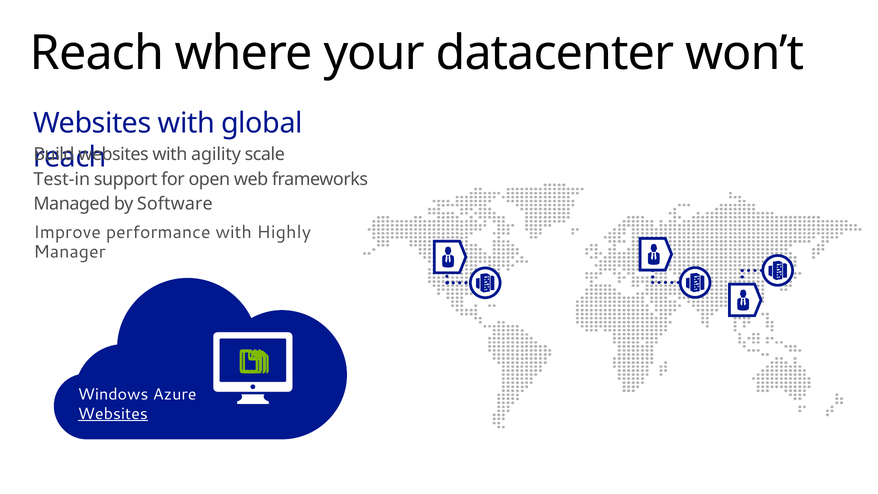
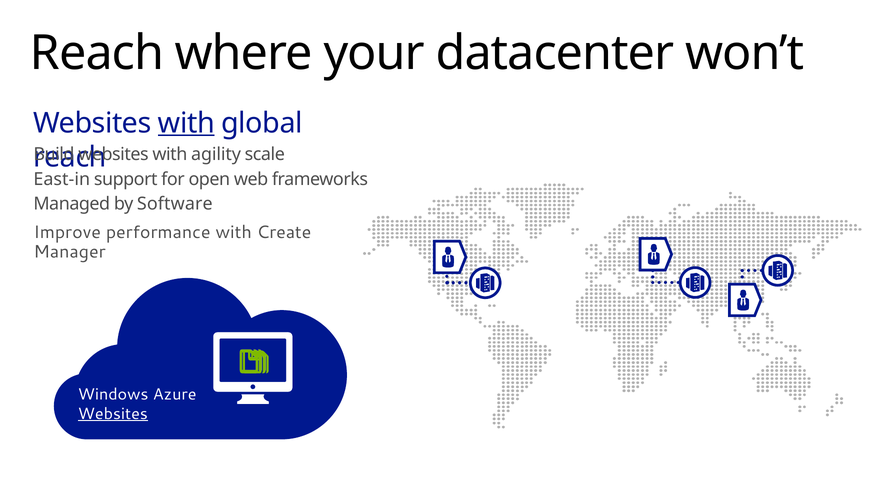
with at (187, 123) underline: none -> present
Test-in: Test-in -> East-in
Highly: Highly -> Create
